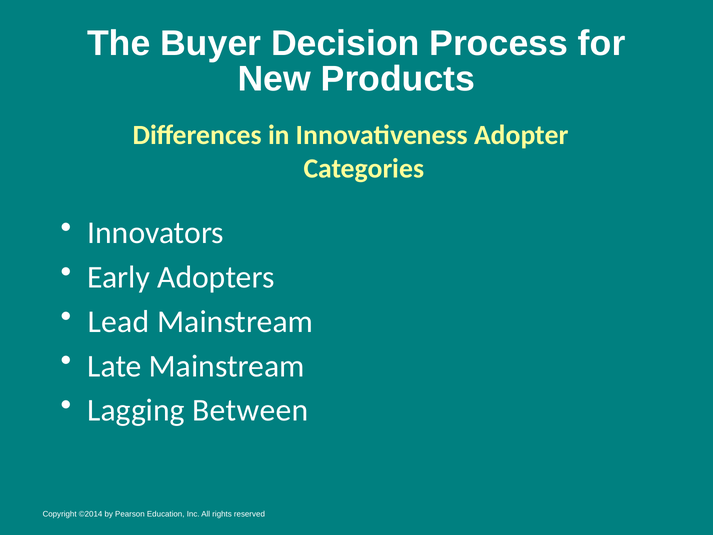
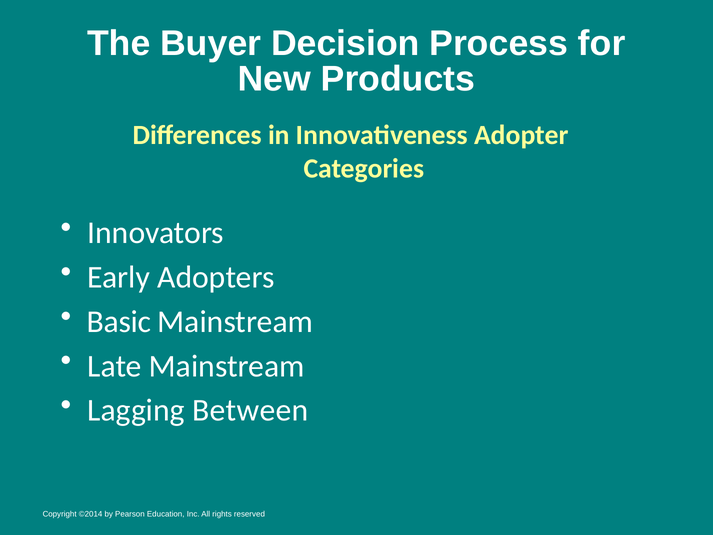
Lead: Lead -> Basic
